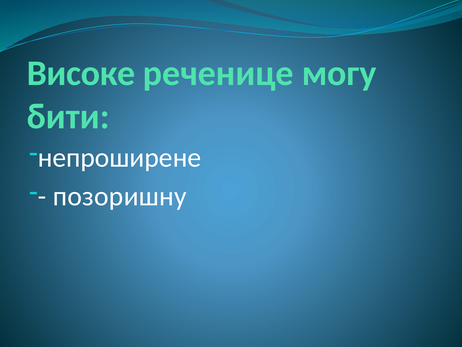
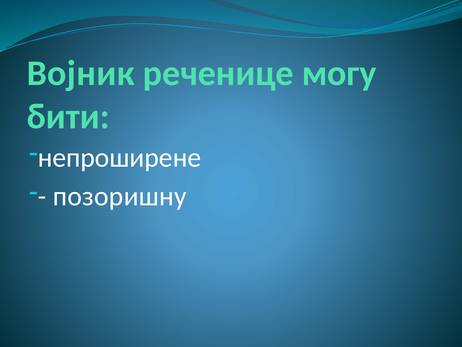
Високе: Високе -> Војник
